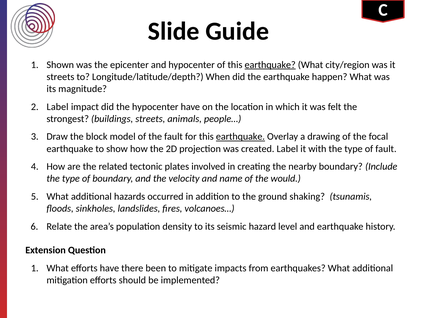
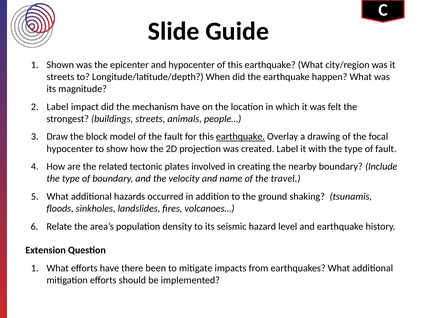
earthquake at (270, 65) underline: present -> none
the hypocenter: hypocenter -> mechanism
earthquake at (70, 148): earthquake -> hypocenter
would: would -> travel
